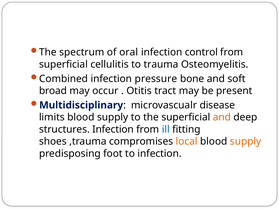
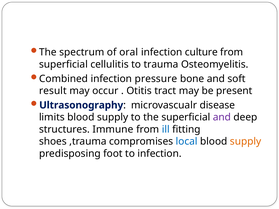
control: control -> culture
broad: broad -> result
Multidisciplinary: Multidisciplinary -> Ultrasonography
and at (222, 117) colour: orange -> purple
structures Infection: Infection -> Immune
local colour: orange -> blue
